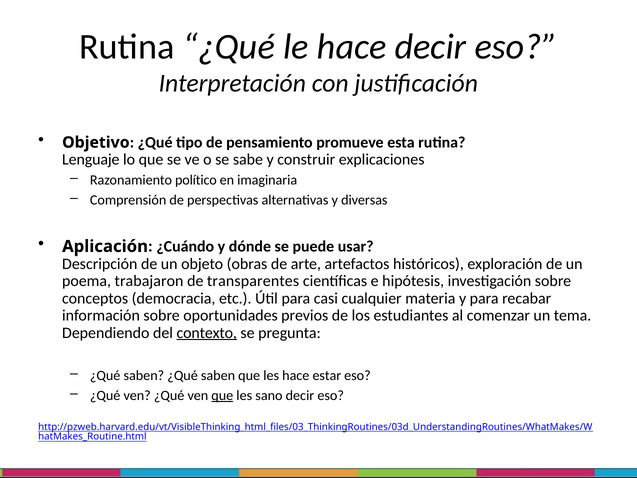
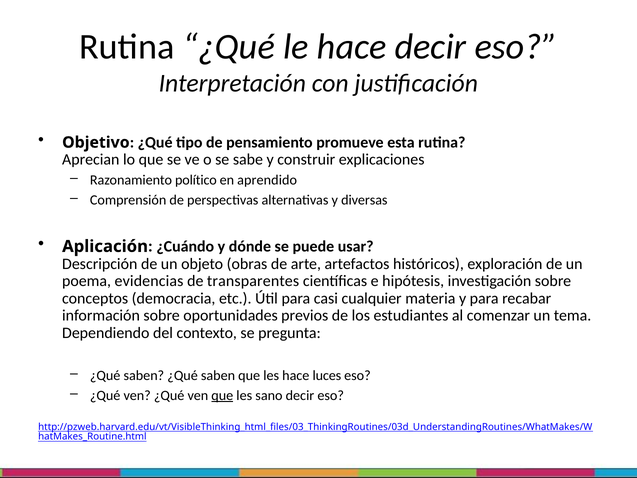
Lenguaje: Lenguaje -> Aprecian
imaginaria: imaginaria -> aprendido
trabajaron: trabajaron -> evidencias
contexto underline: present -> none
estar: estar -> luces
